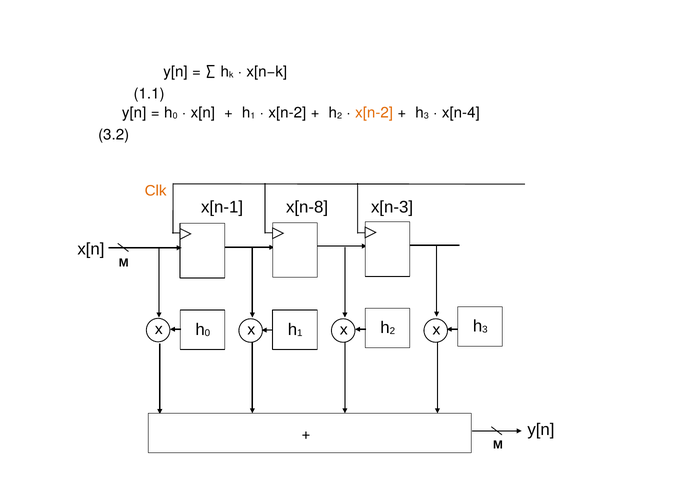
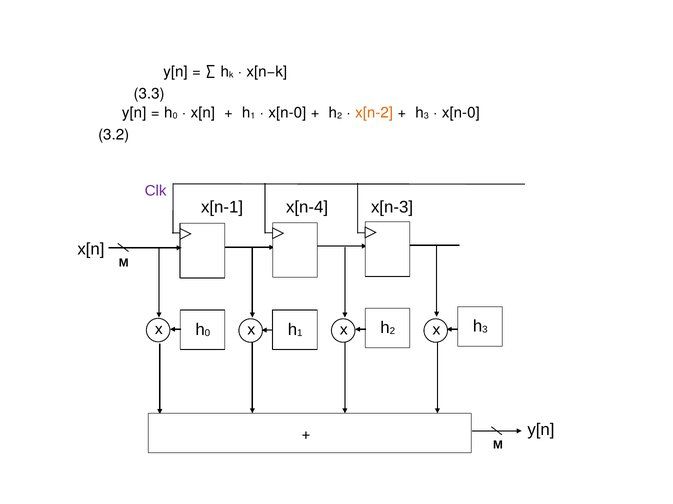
1.1: 1.1 -> 3.3
x[n-2 at (287, 113): x[n-2 -> x[n-0
x[n-4 at (461, 113): x[n-4 -> x[n-0
Clk colour: orange -> purple
x[n-8: x[n-8 -> x[n-4
